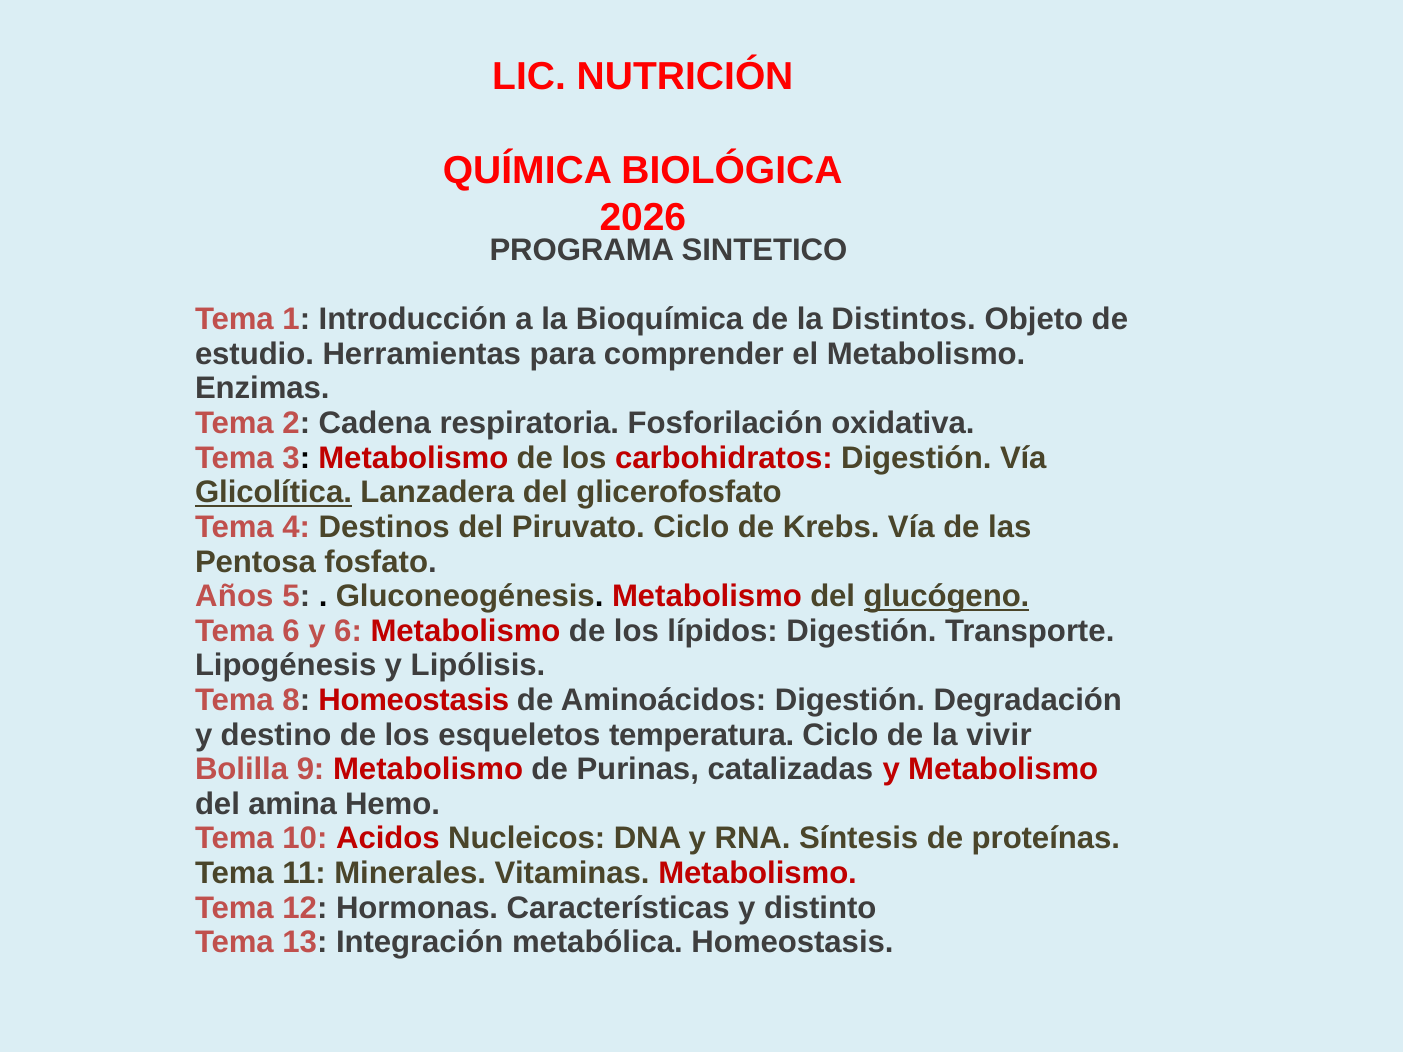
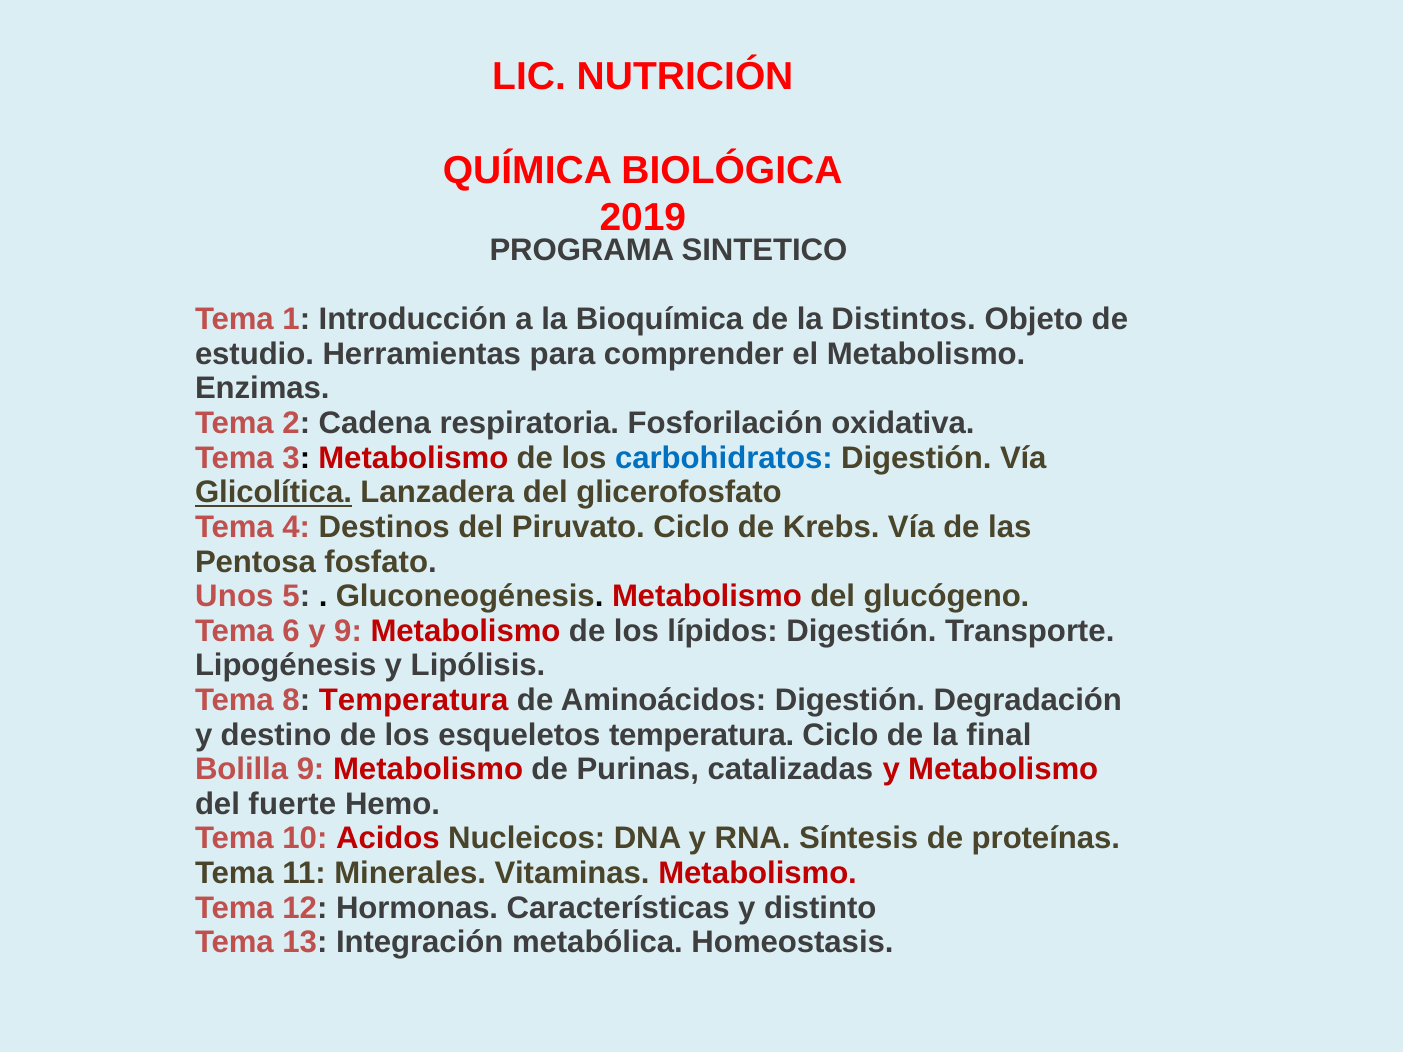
2026: 2026 -> 2019
carbohidratos colour: red -> blue
Años: Años -> Unos
glucógeno underline: present -> none
y 6: 6 -> 9
8 Homeostasis: Homeostasis -> Temperatura
vivir: vivir -> final
amina: amina -> fuerte
